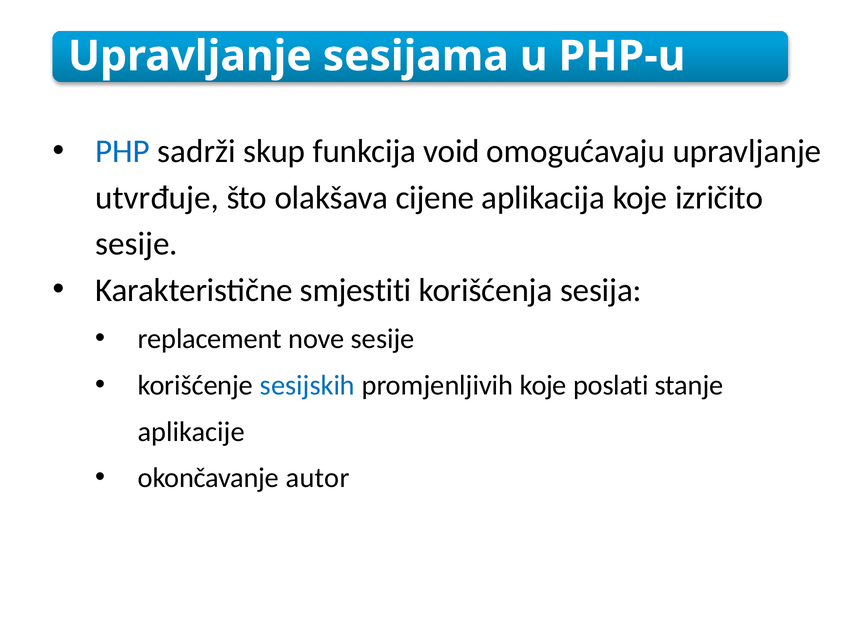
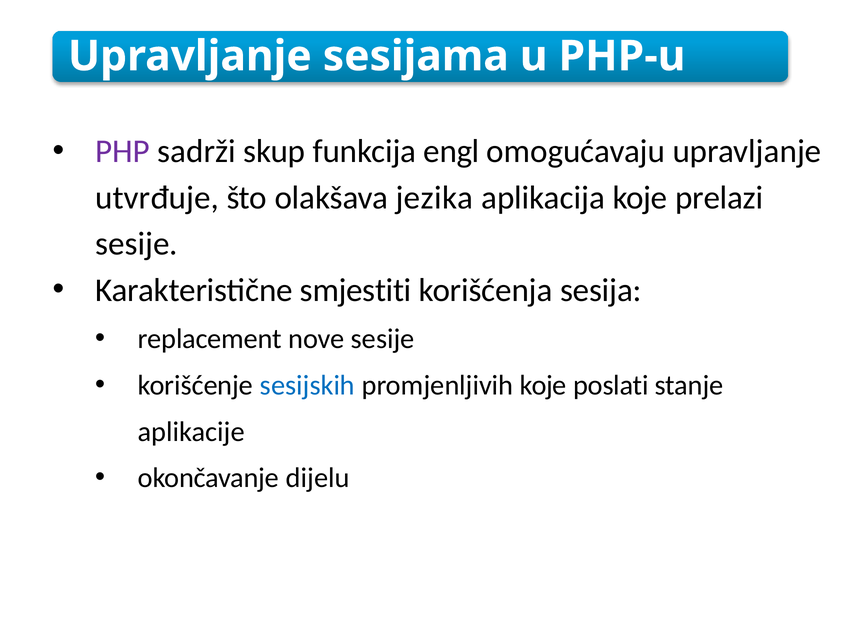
PHP colour: blue -> purple
void: void -> engl
cijene: cijene -> jezika
izričito: izričito -> prelazi
autor: autor -> dijelu
